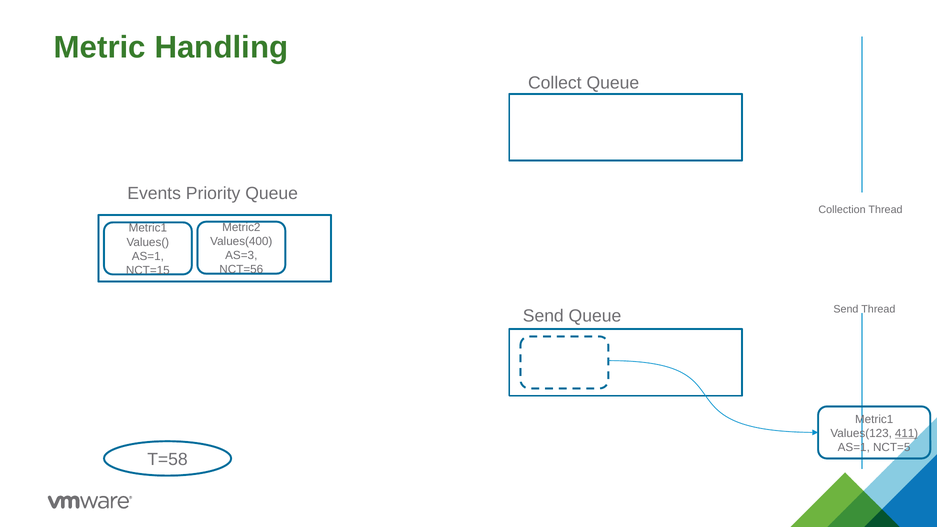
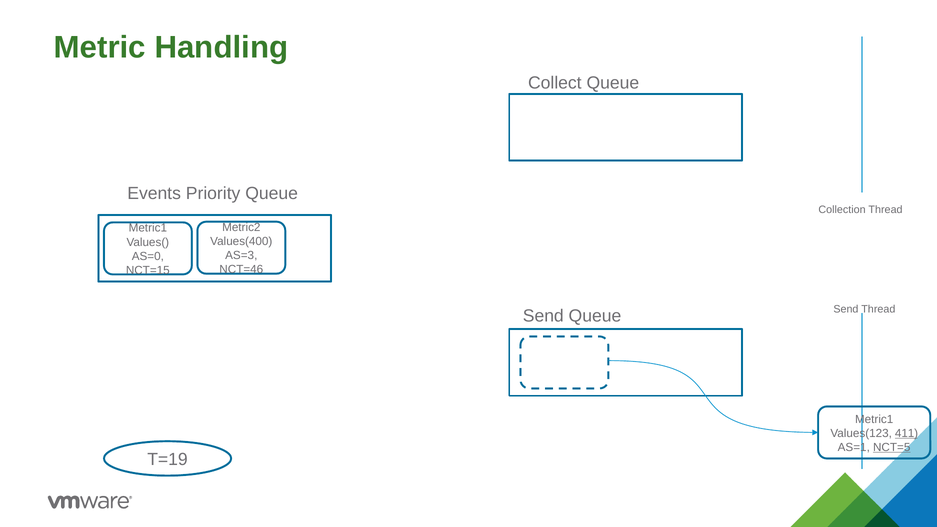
AS=1 at (148, 256): AS=1 -> AS=0
NCT=56: NCT=56 -> NCT=46
NCT=5 underline: none -> present
T=58: T=58 -> T=19
